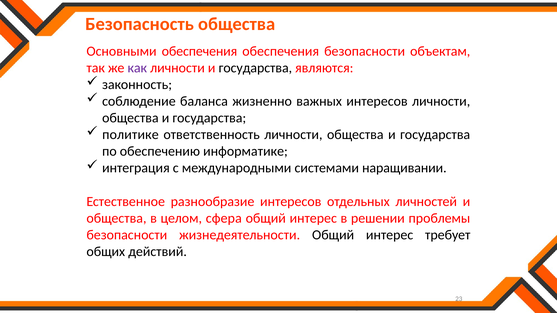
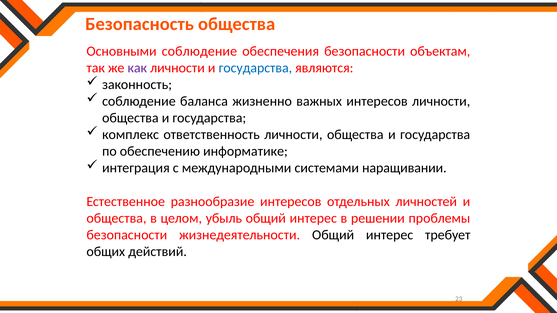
Основными обеспечения: обеспечения -> соблюдение
государства at (255, 68) colour: black -> blue
политике: политике -> комплекс
сфера: сфера -> убыль
